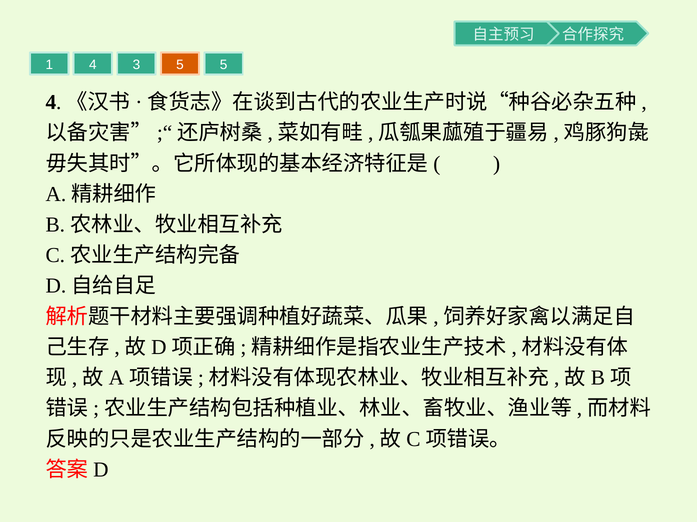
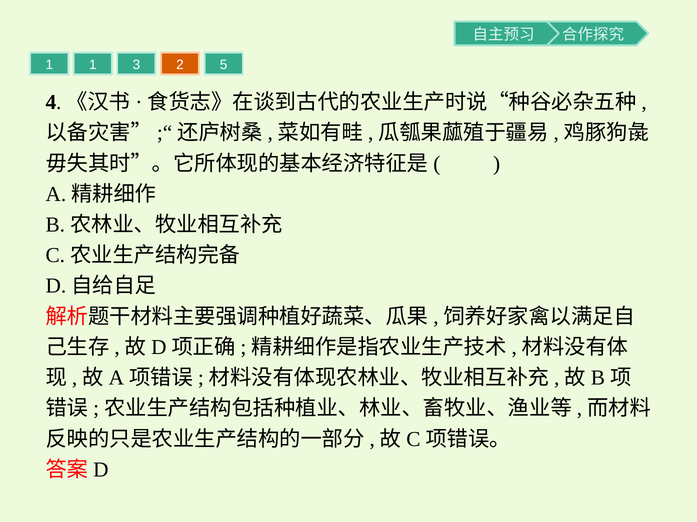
1 4: 4 -> 1
3 5: 5 -> 2
